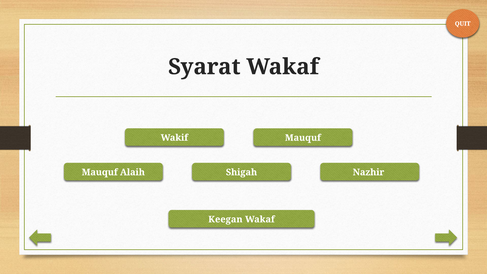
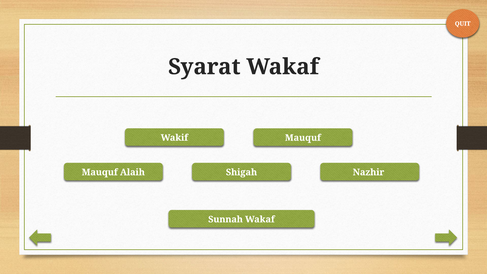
Keegan: Keegan -> Sunnah
